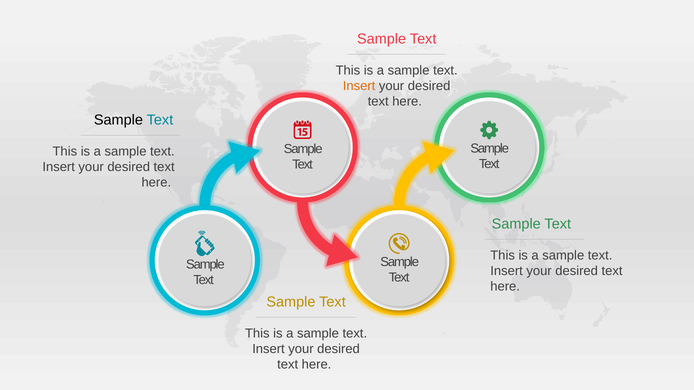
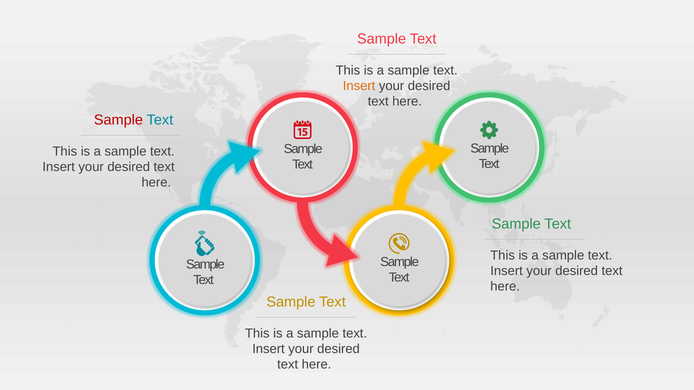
Sample at (118, 120) colour: black -> red
